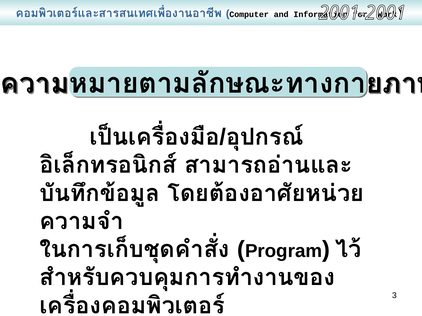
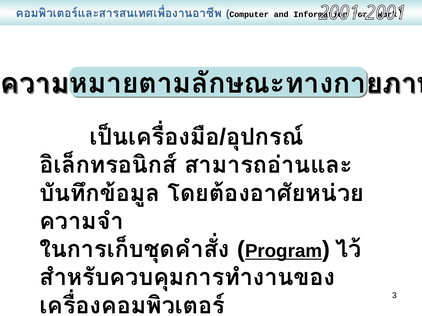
Program underline: none -> present
